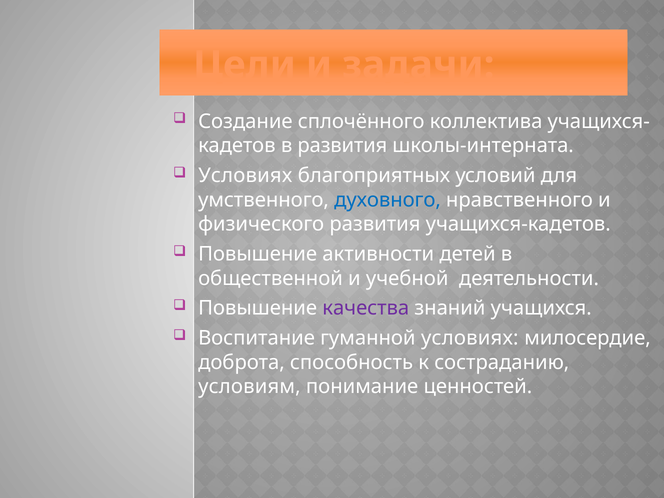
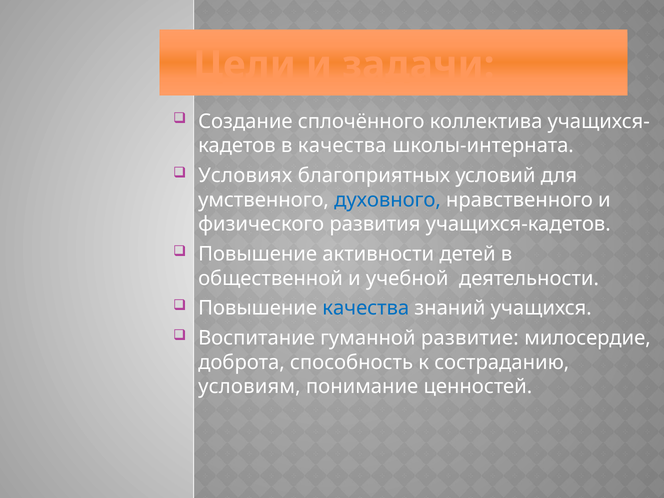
в развития: развития -> качества
качества at (366, 308) colour: purple -> blue
гуманной условиях: условиях -> развитие
